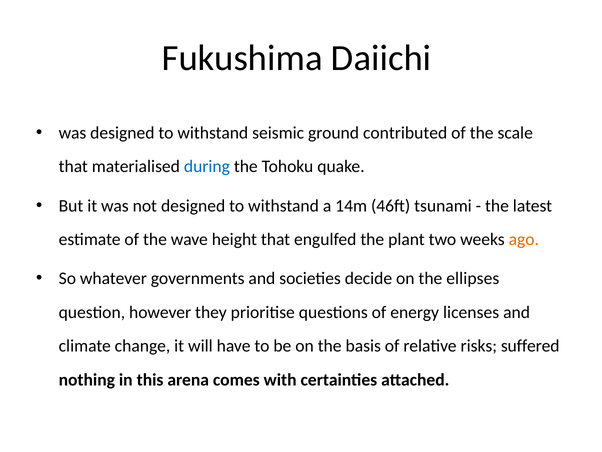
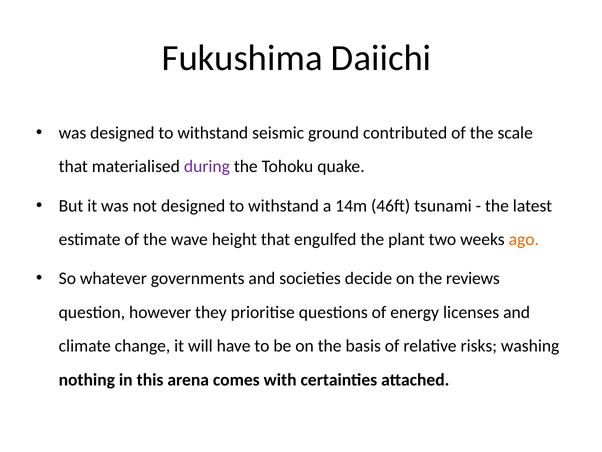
during colour: blue -> purple
ellipses: ellipses -> reviews
suffered: suffered -> washing
